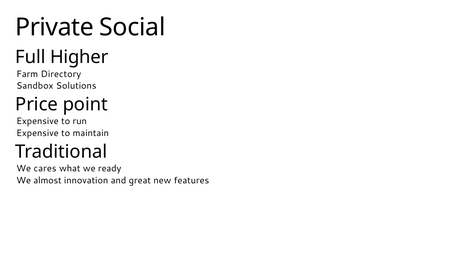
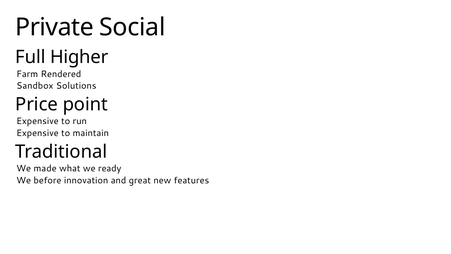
Directory: Directory -> Rendered
cares: cares -> made
almost: almost -> before
